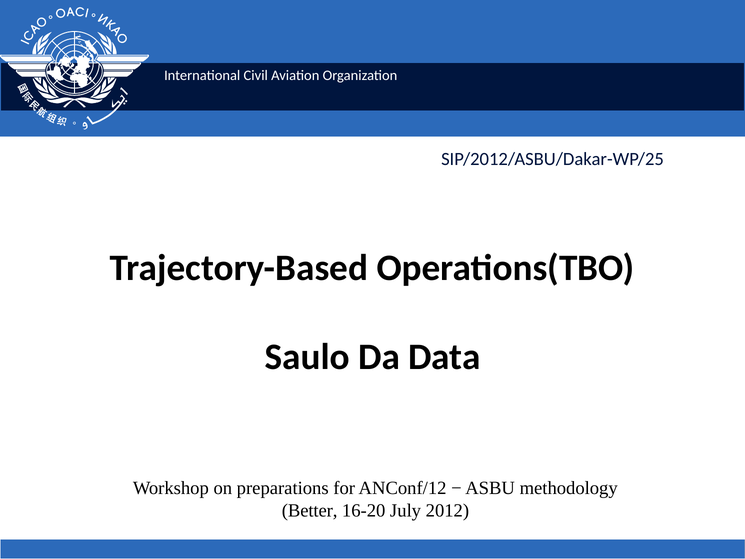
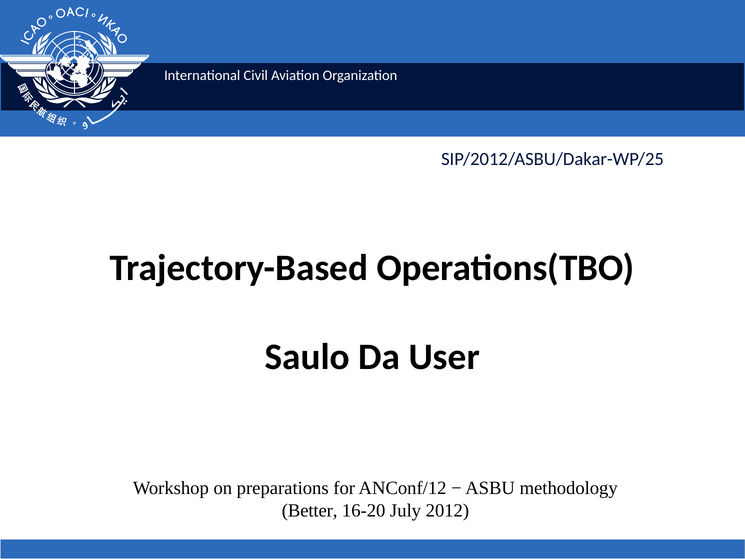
Data: Data -> User
